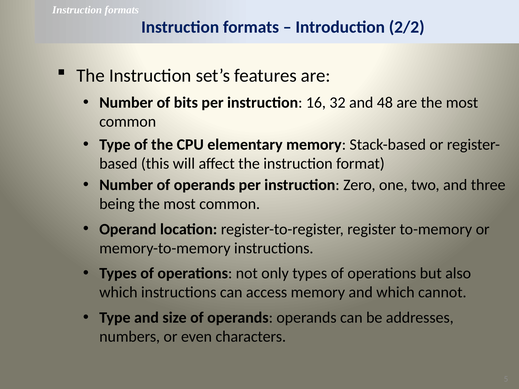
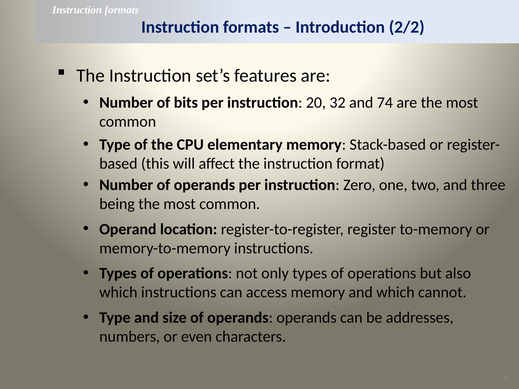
16: 16 -> 20
48: 48 -> 74
